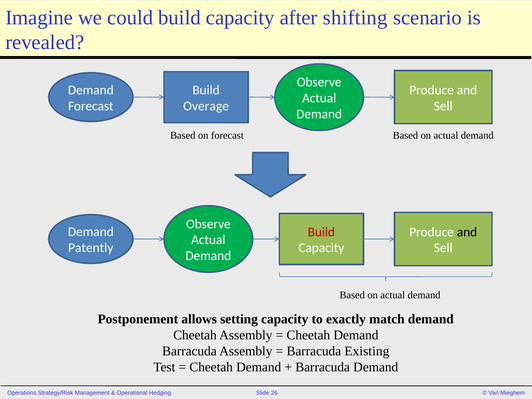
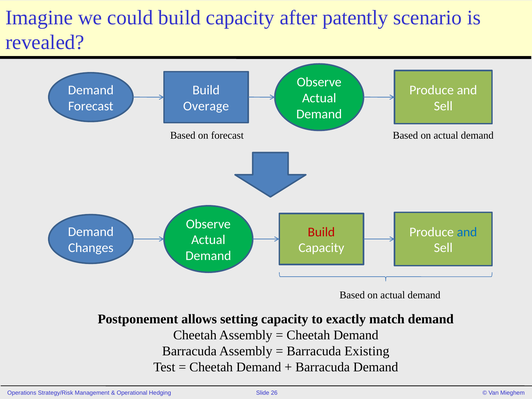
shifting: shifting -> patently
and at (467, 232) colour: black -> blue
Patently: Patently -> Changes
